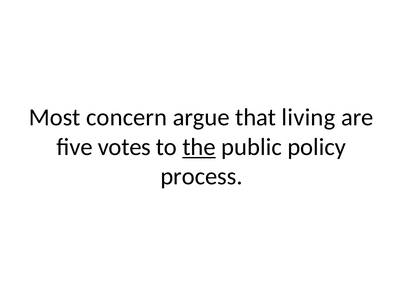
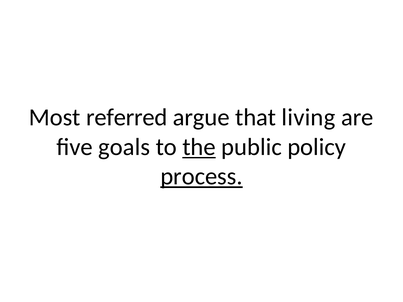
concern: concern -> referred
votes: votes -> goals
process underline: none -> present
